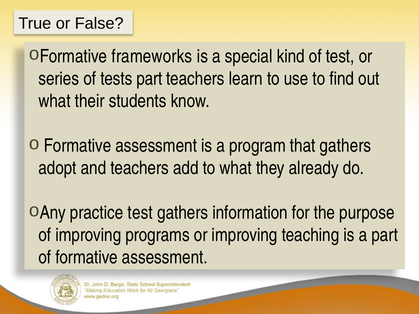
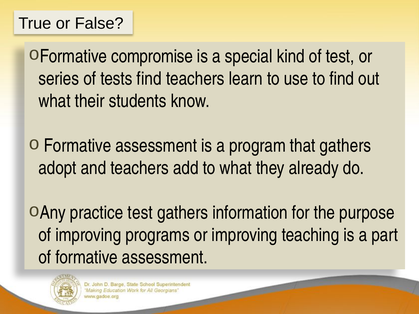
frameworks: frameworks -> compromise
tests part: part -> find
